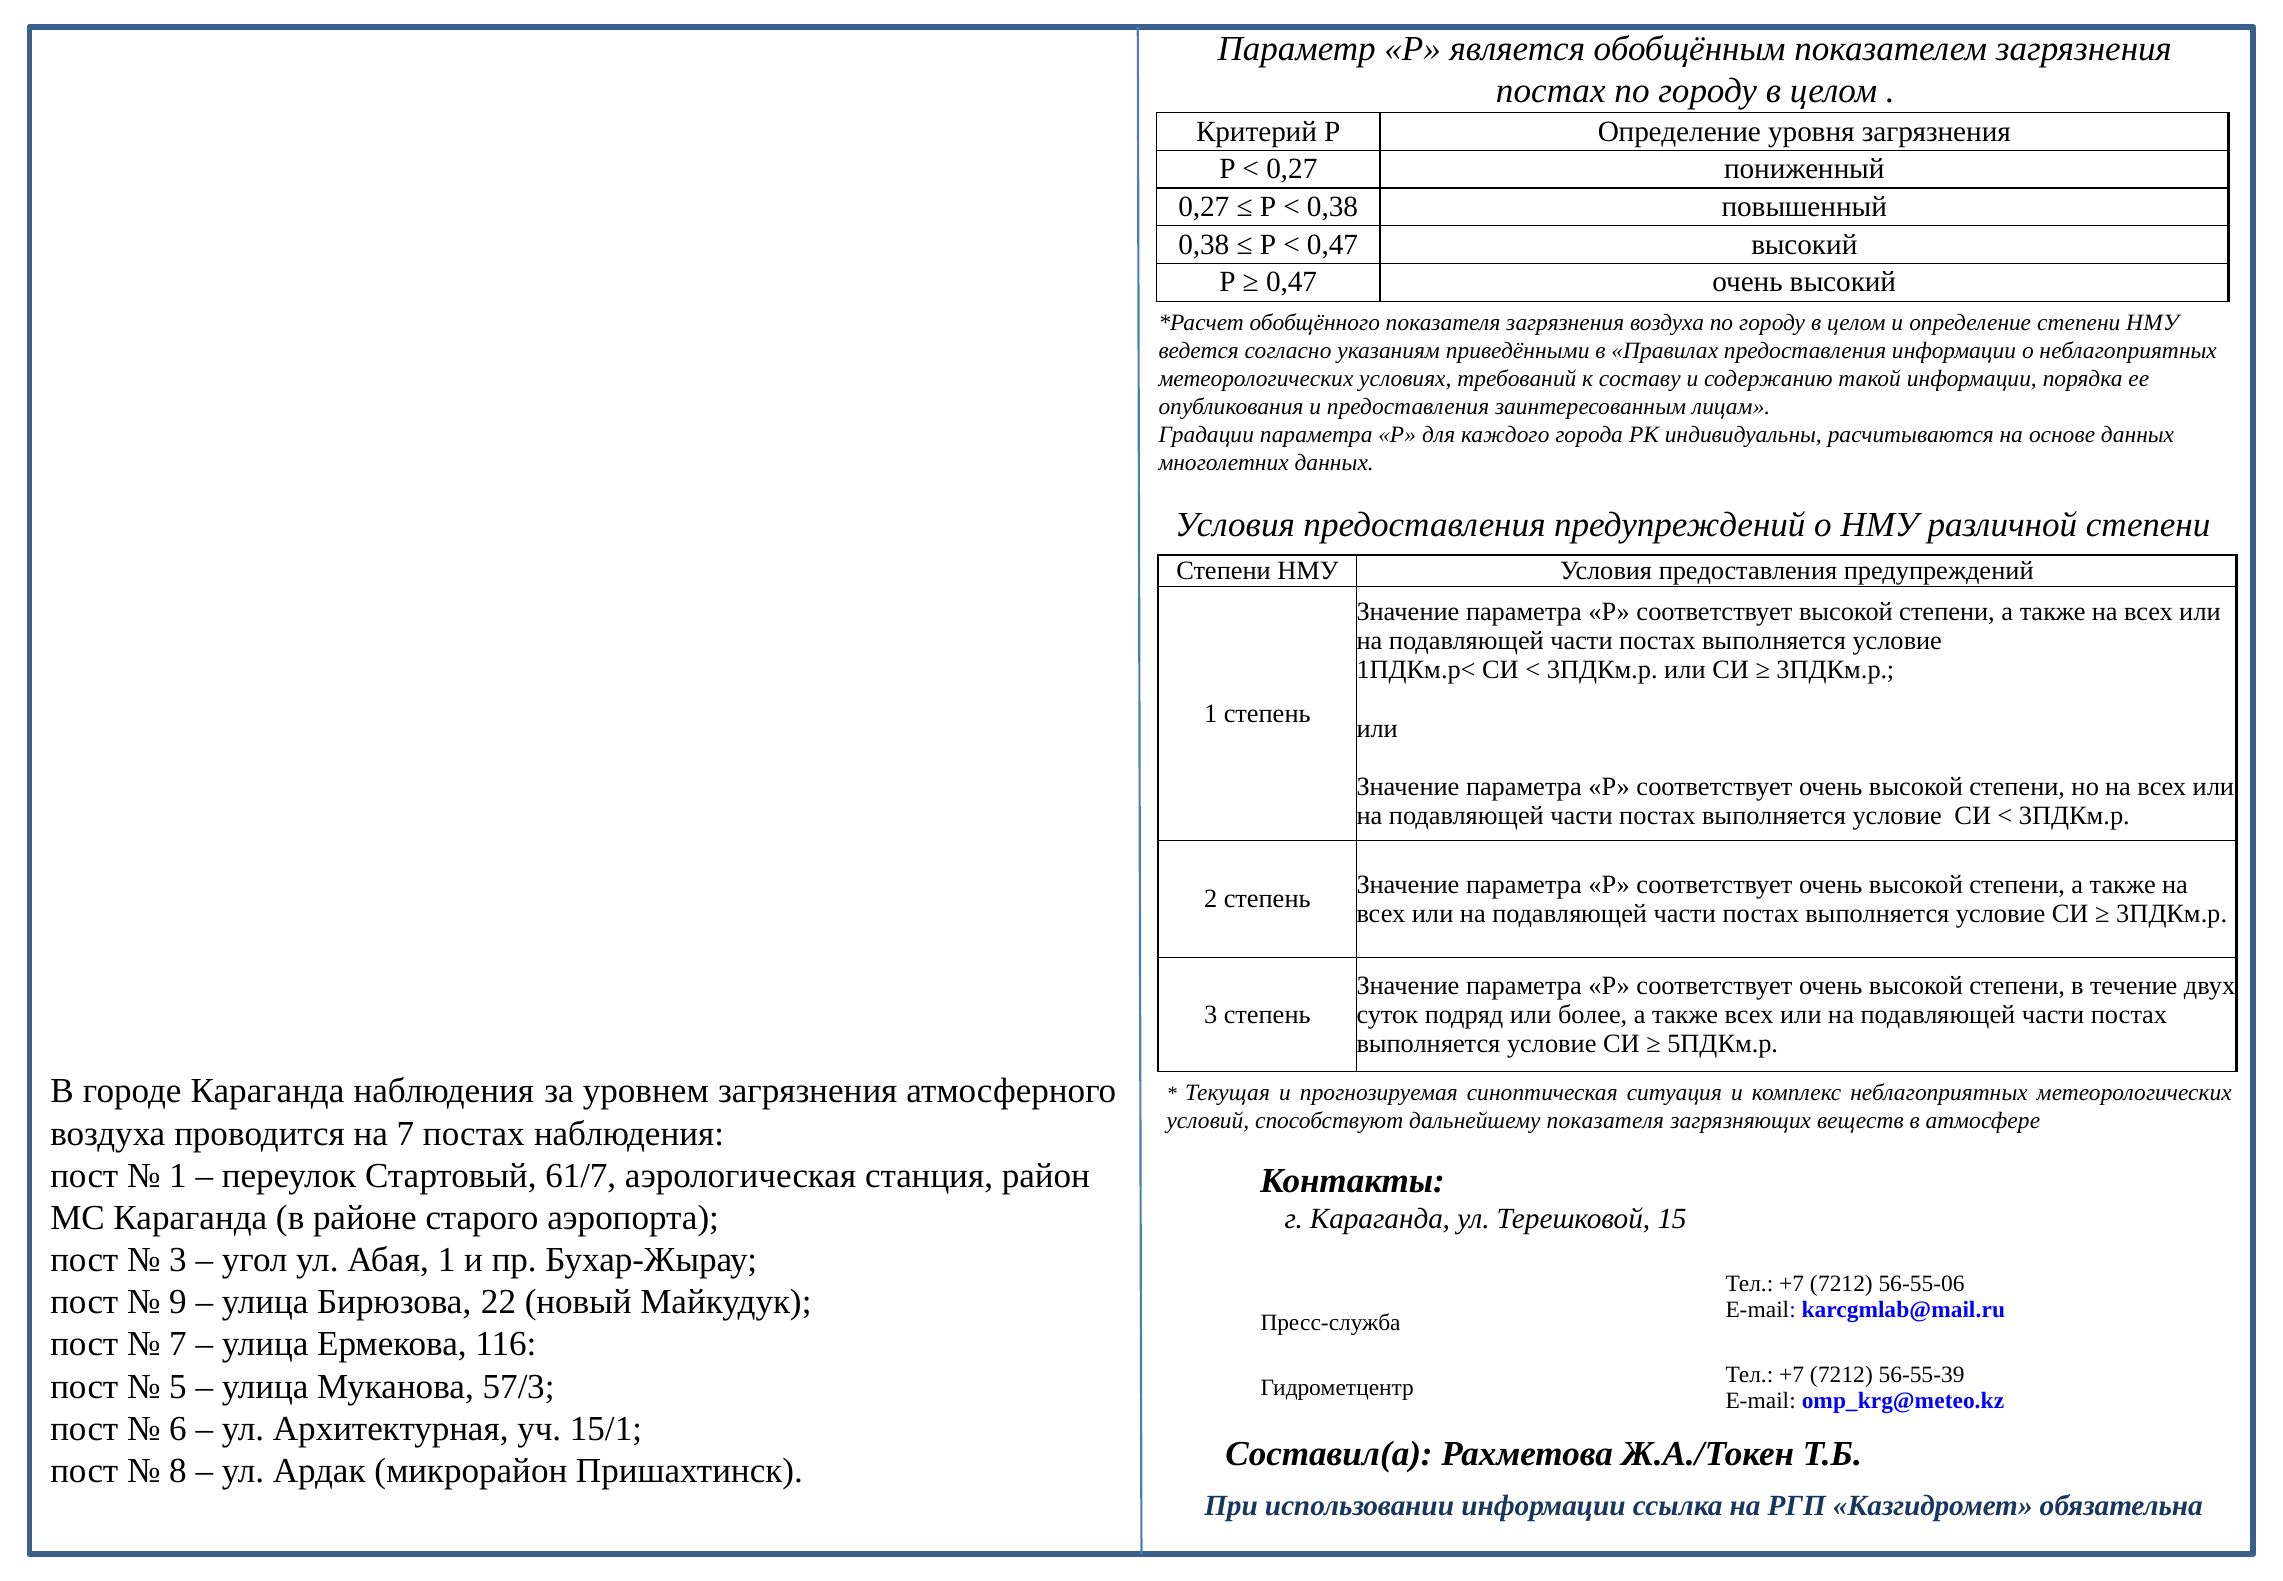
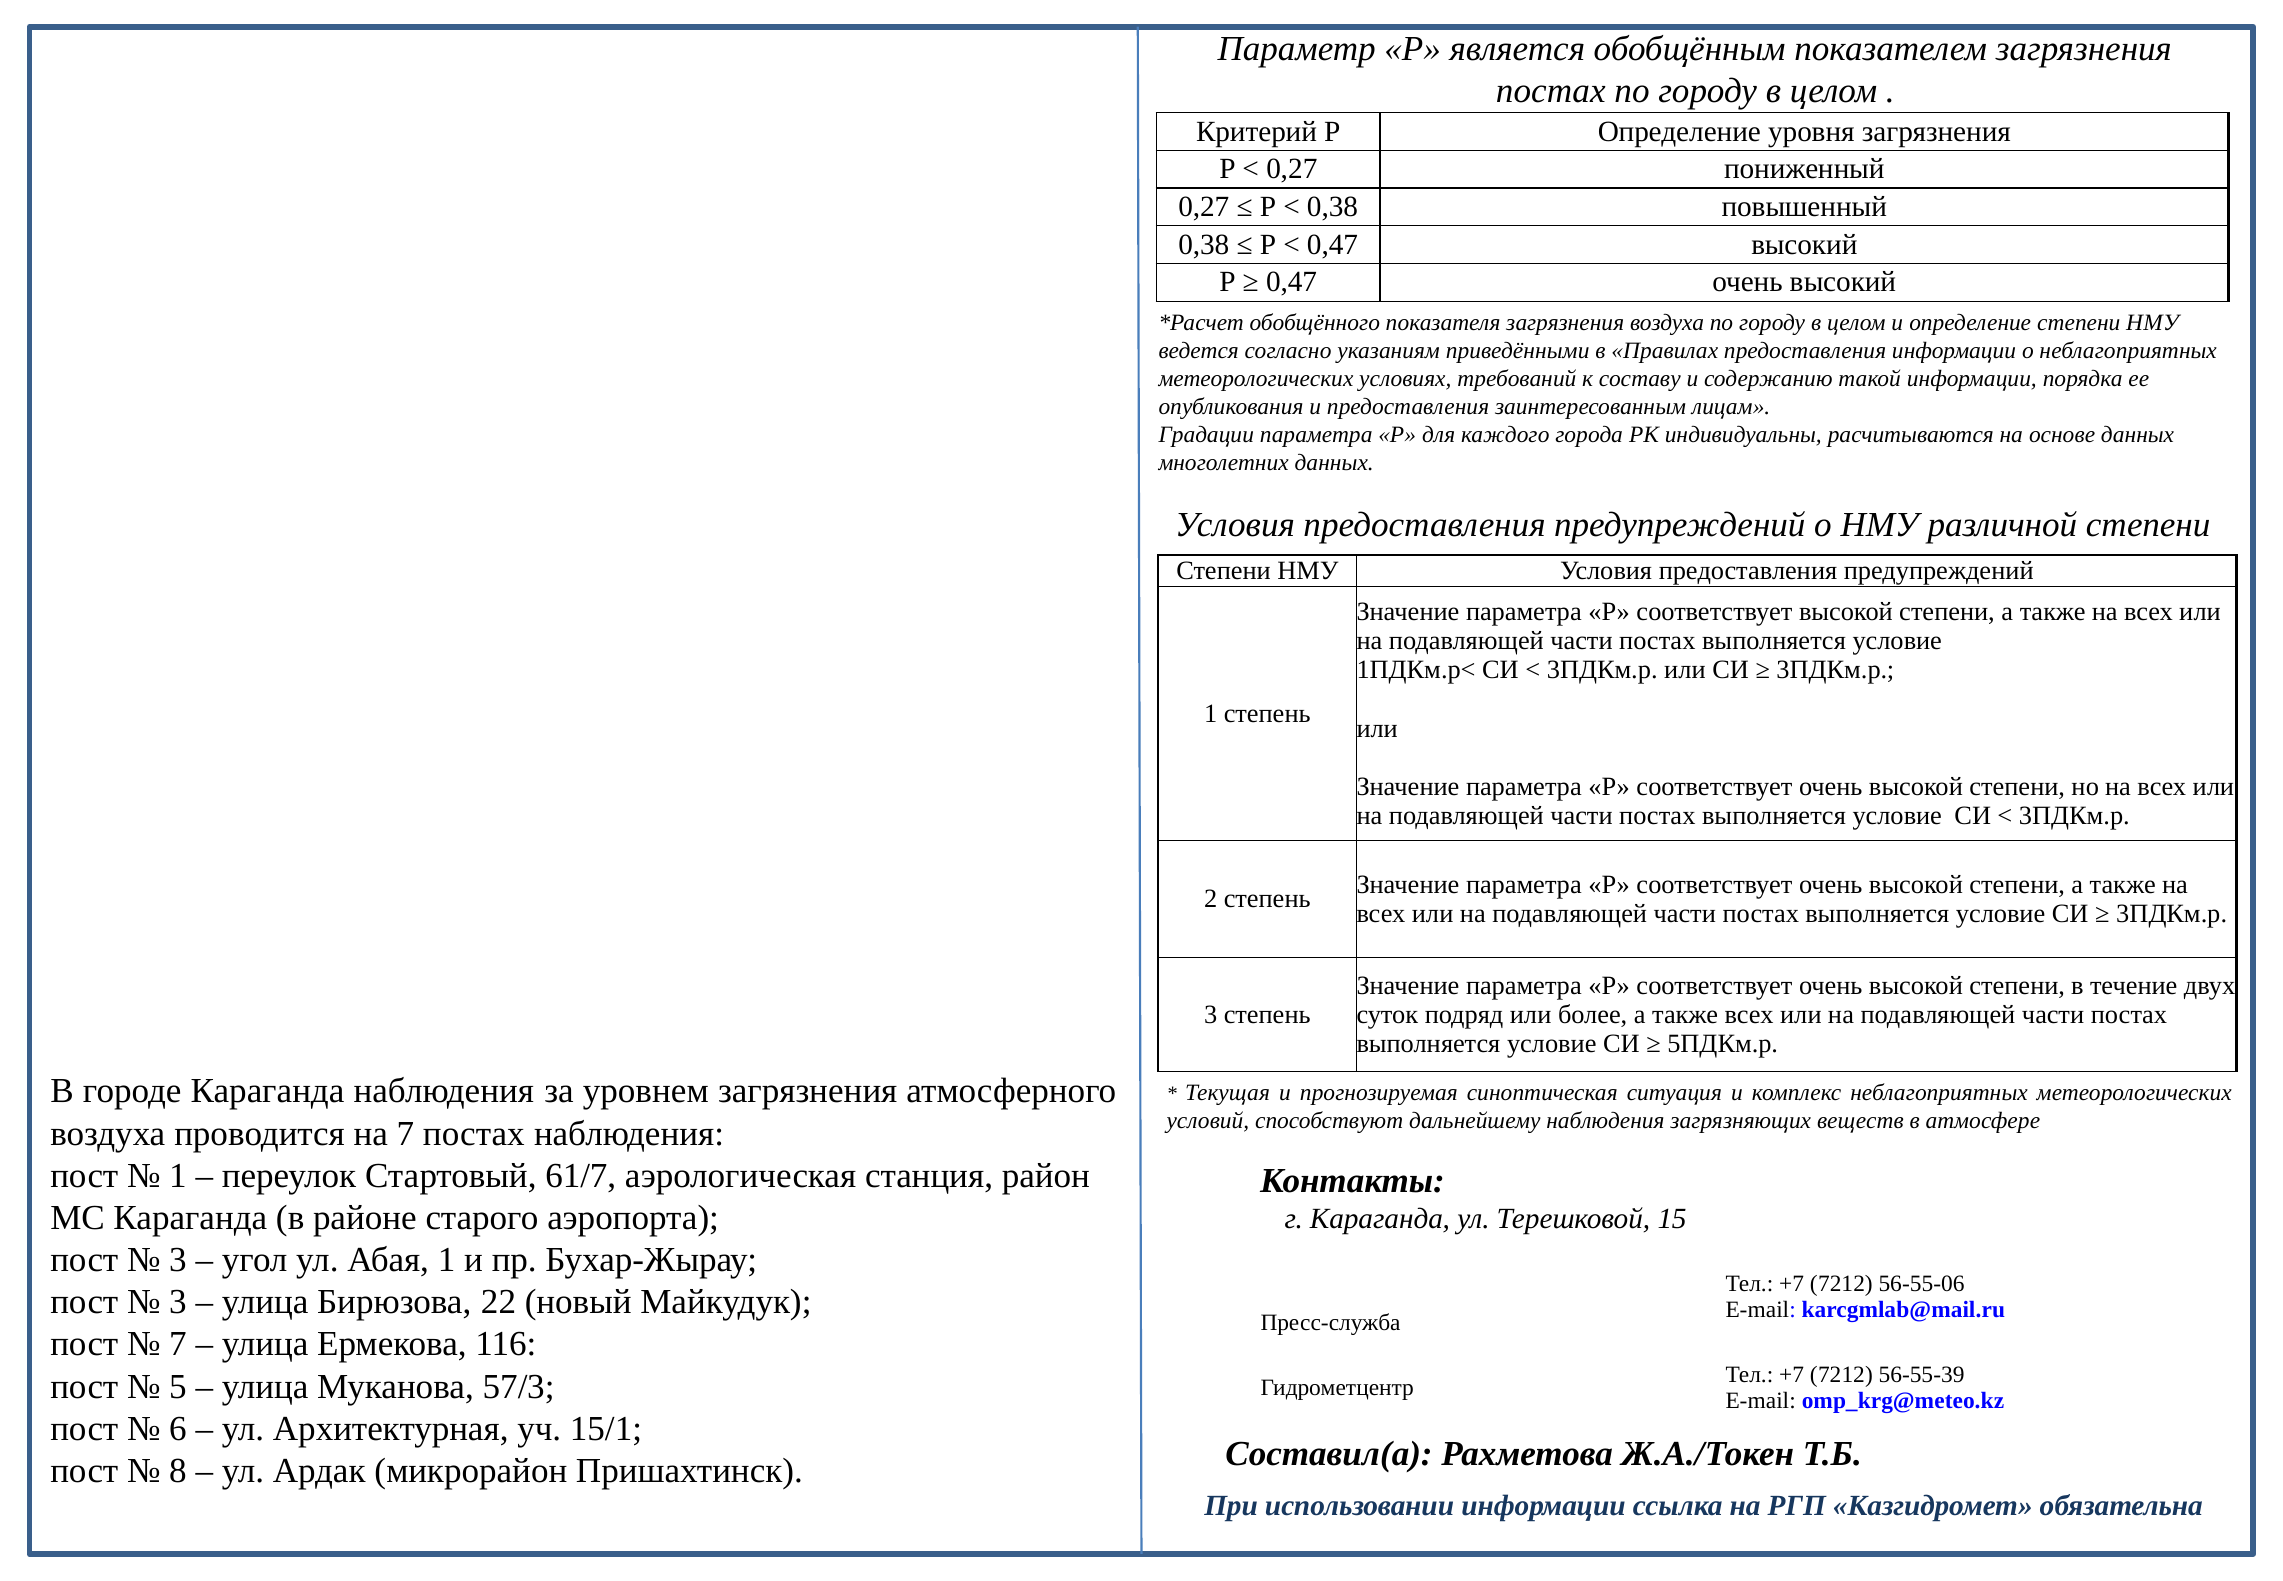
дальнейшему показателя: показателя -> наблюдения
9 at (178, 1302): 9 -> 3
